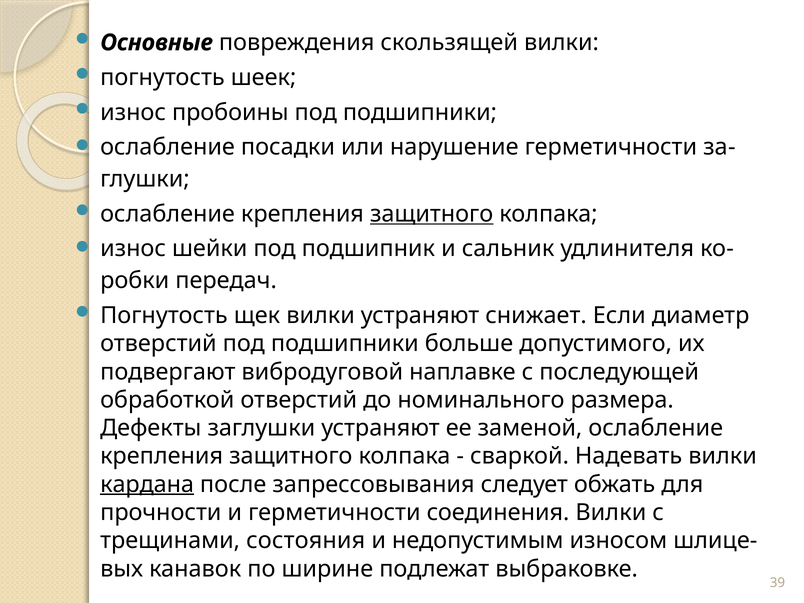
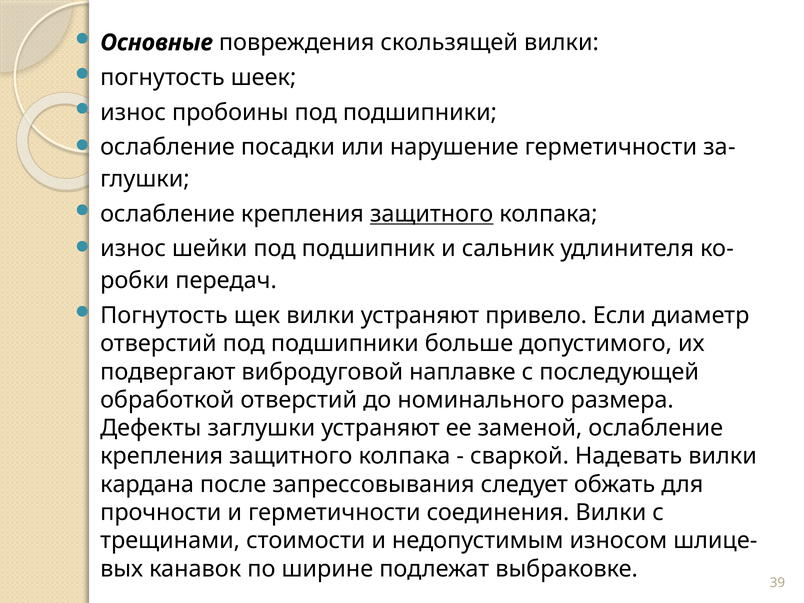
снижает: снижает -> привело
кардана underline: present -> none
состояния: состояния -> стоимости
